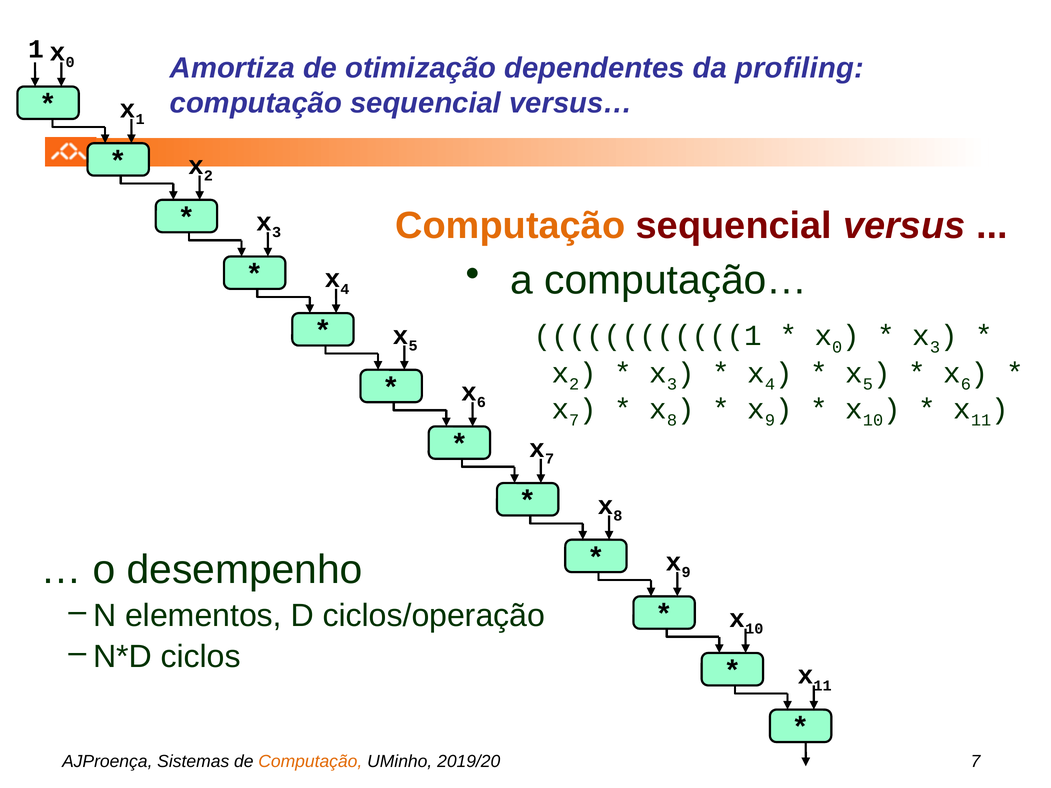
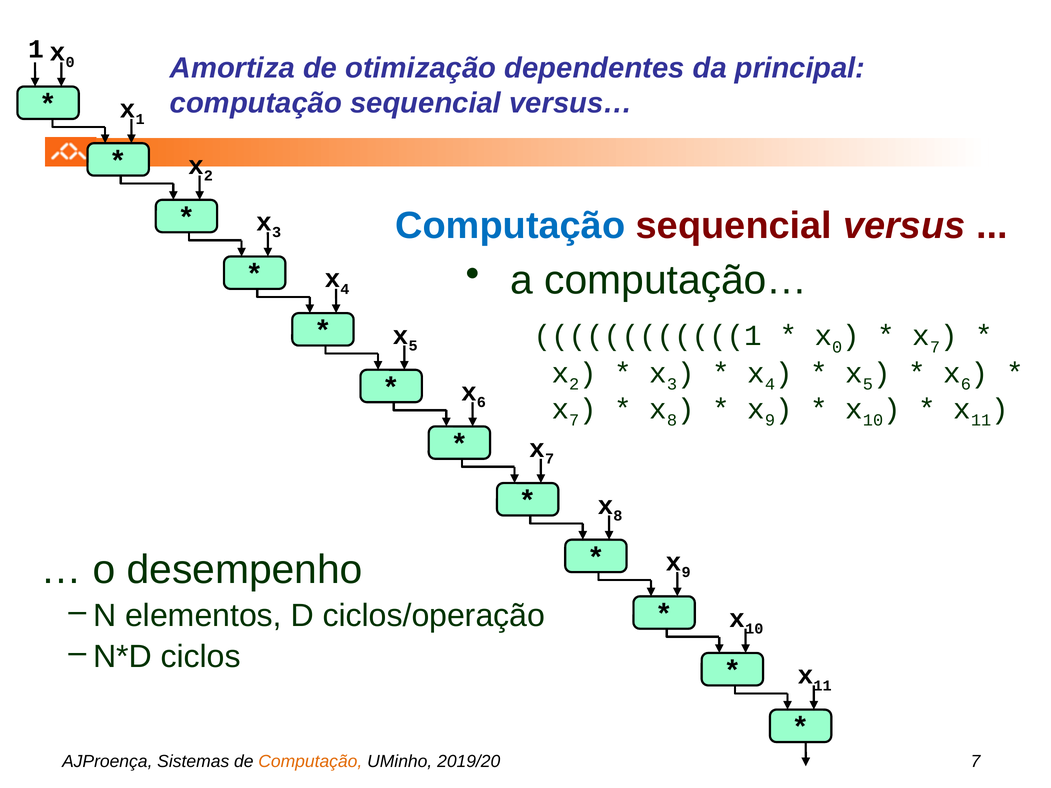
profiling: profiling -> principal
Computação at (510, 226) colour: orange -> blue
3 at (935, 347): 3 -> 7
